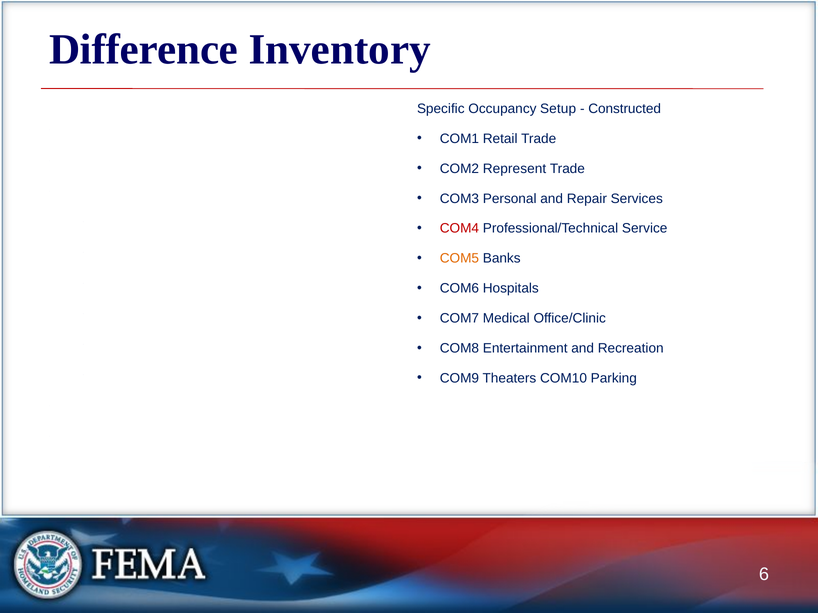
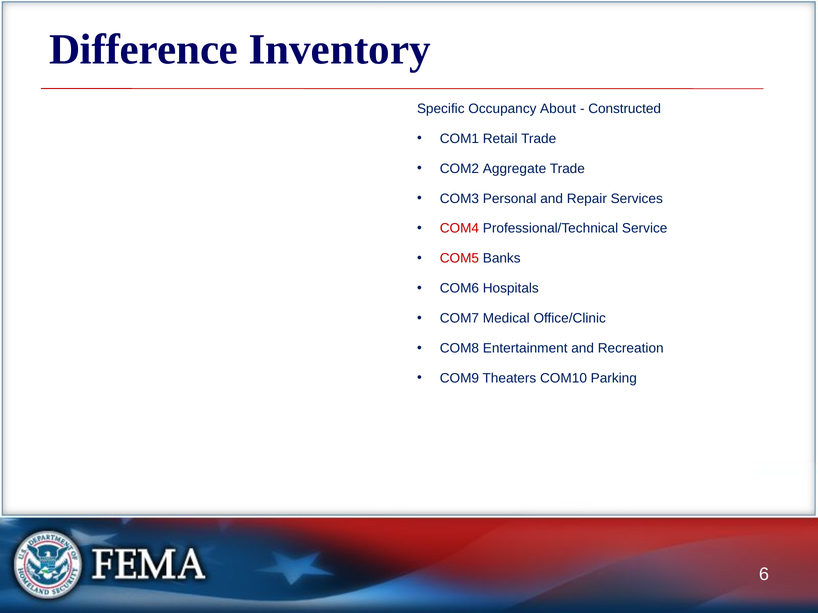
Setup: Setup -> About
Represent: Represent -> Aggregate
COM5 colour: orange -> red
